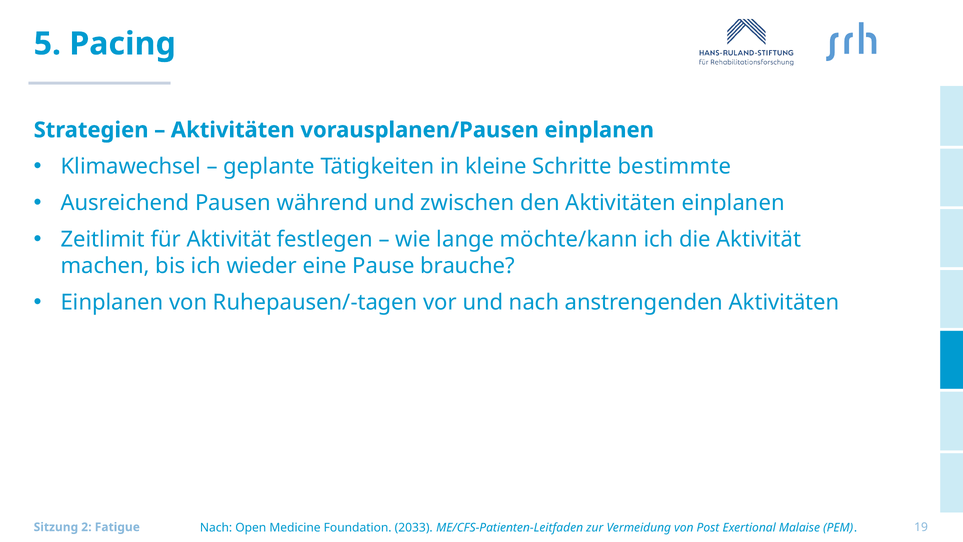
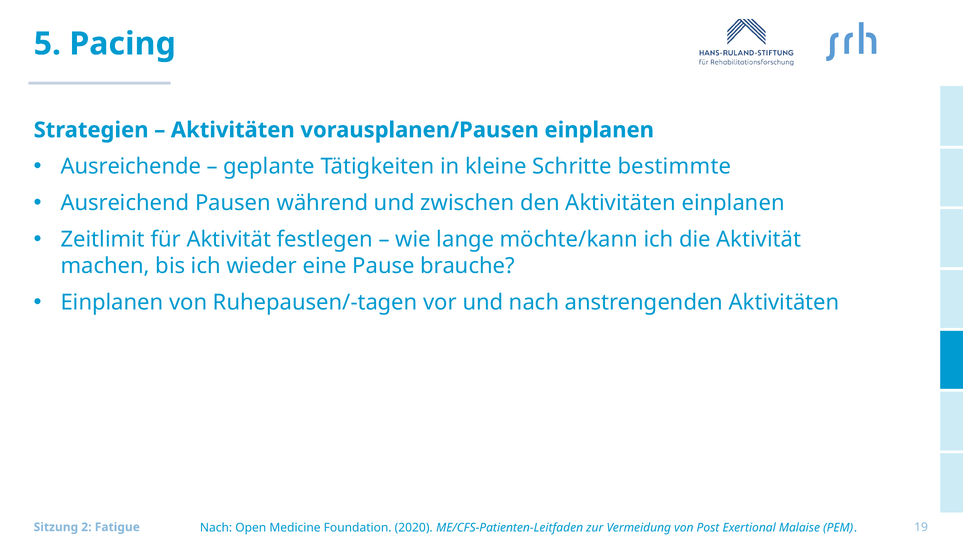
Klimawechsel: Klimawechsel -> Ausreichende
2033: 2033 -> 2020
